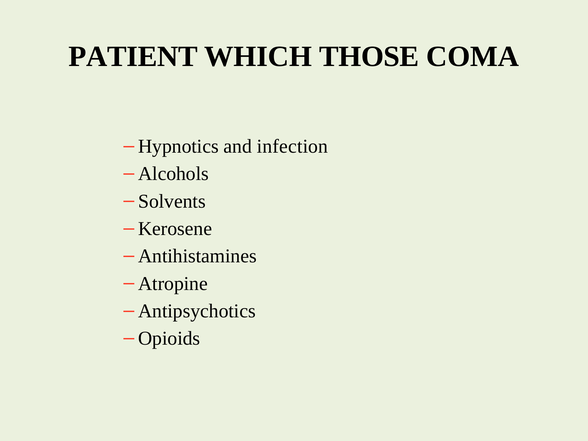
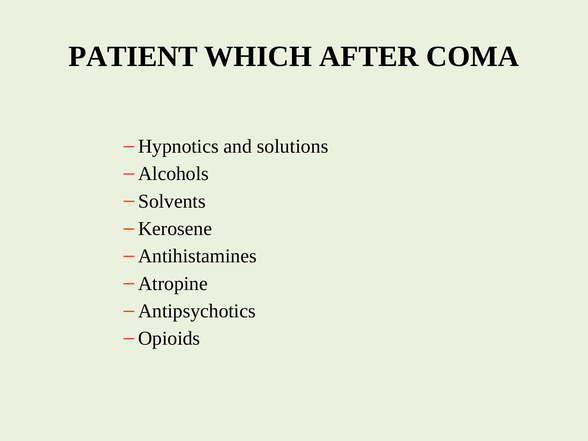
THOSE: THOSE -> AFTER
infection: infection -> solutions
